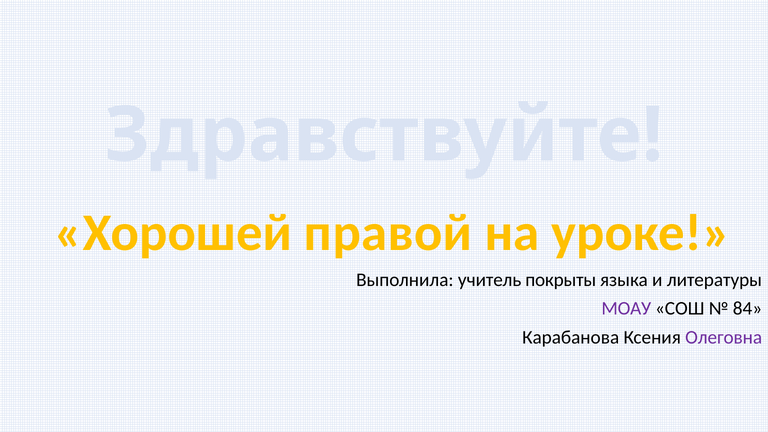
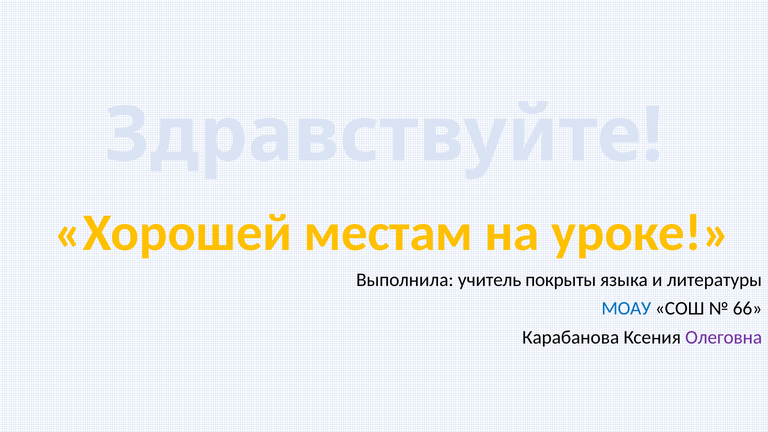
правой: правой -> местам
МОАУ colour: purple -> blue
84: 84 -> 66
